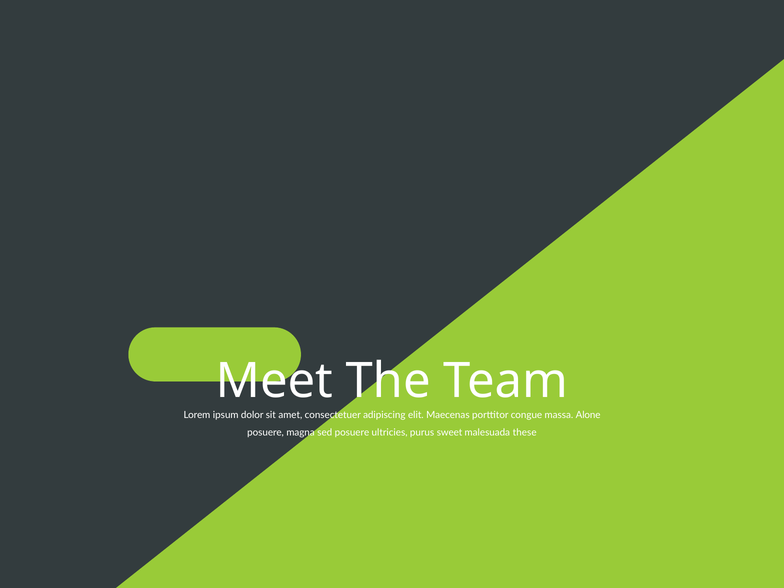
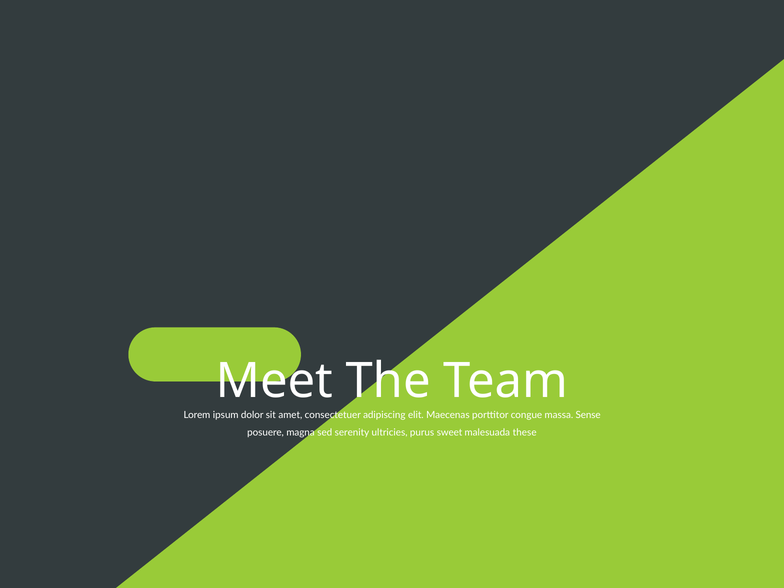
Alone: Alone -> Sense
sed posuere: posuere -> serenity
